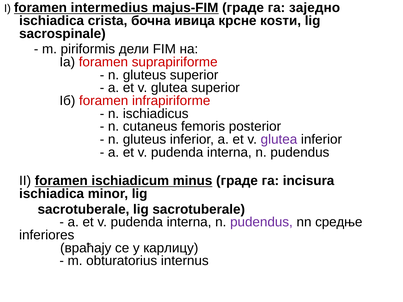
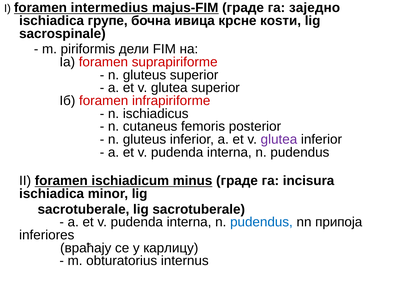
crista: crista -> групе
pudendus at (261, 222) colour: purple -> blue
средње: средње -> припоја
